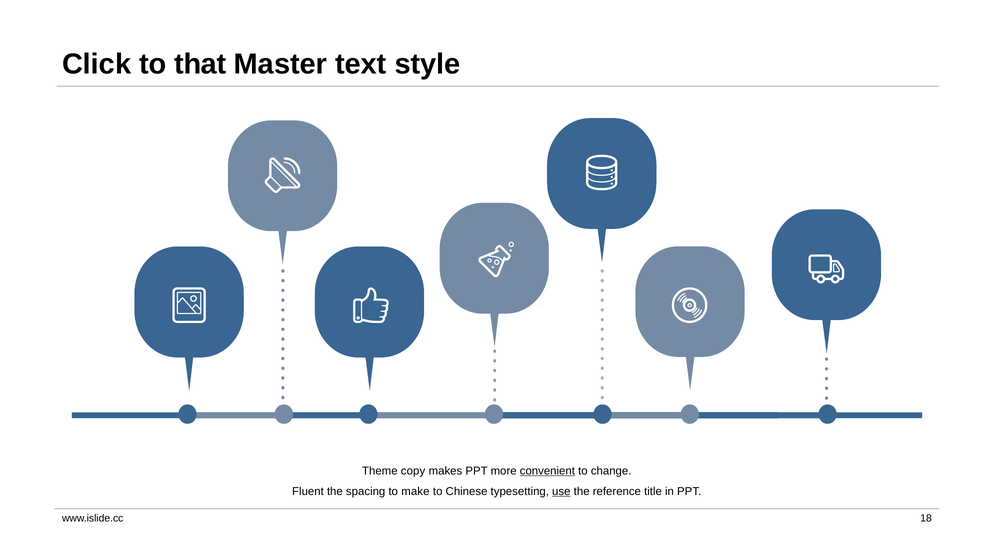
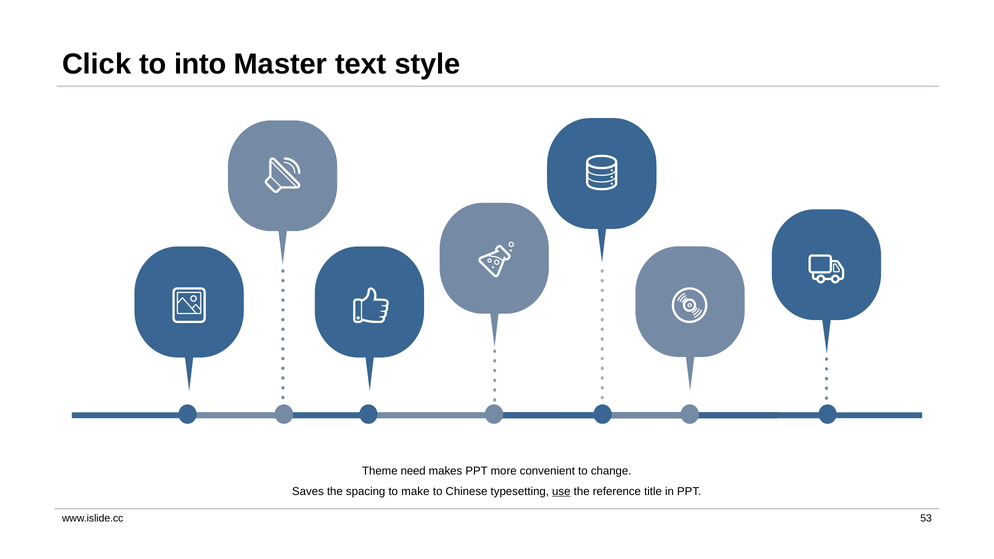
that: that -> into
copy: copy -> need
convenient underline: present -> none
Fluent: Fluent -> Saves
18: 18 -> 53
